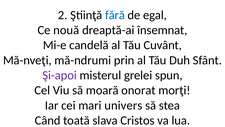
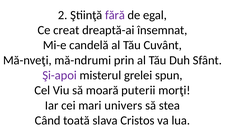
fără colour: blue -> purple
nouă: nouă -> creat
onorat: onorat -> puterii
